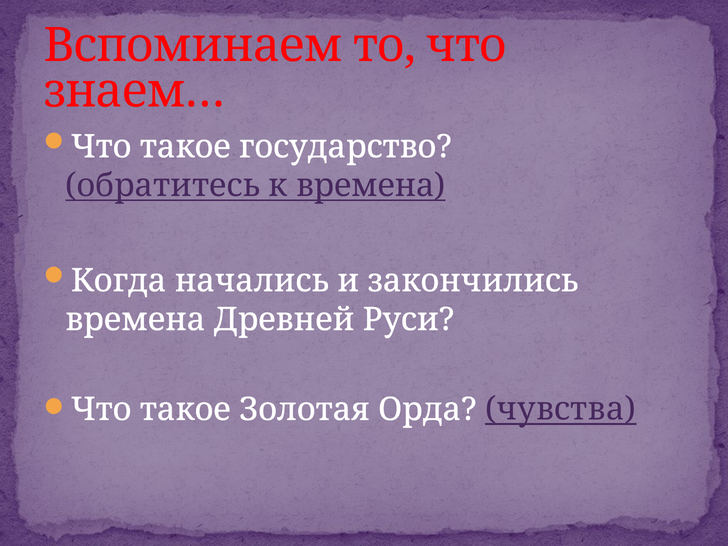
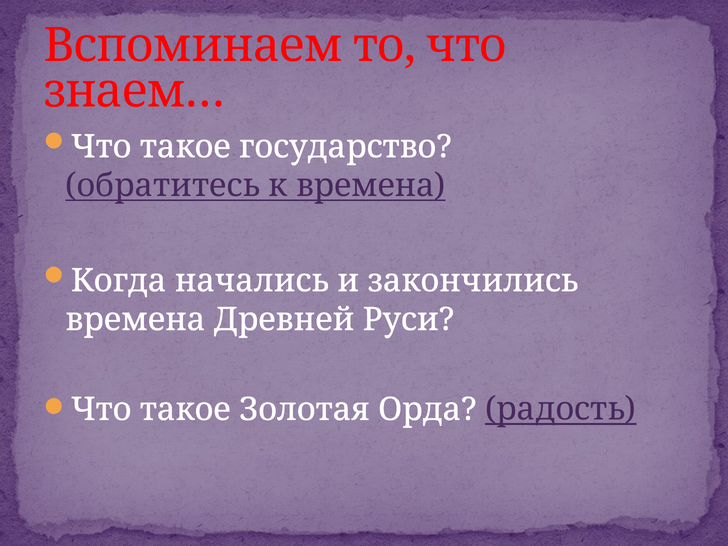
чувства: чувства -> радость
